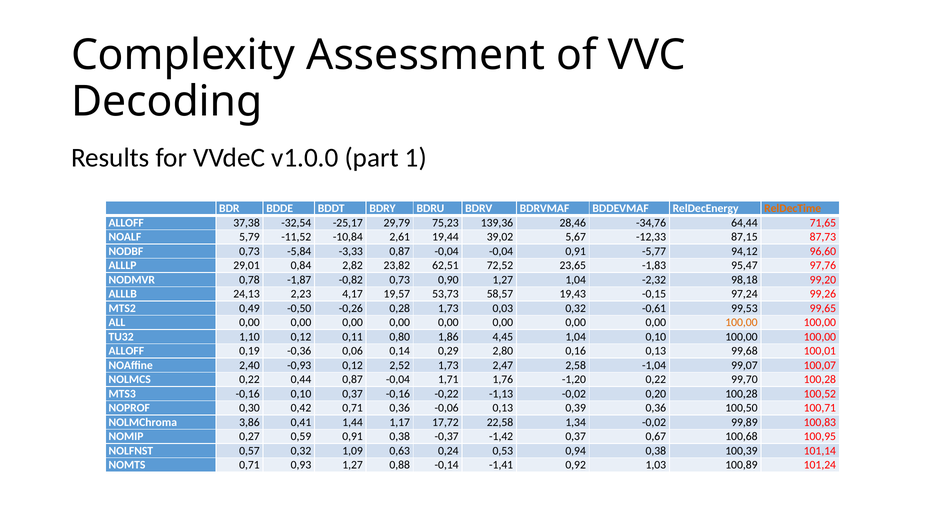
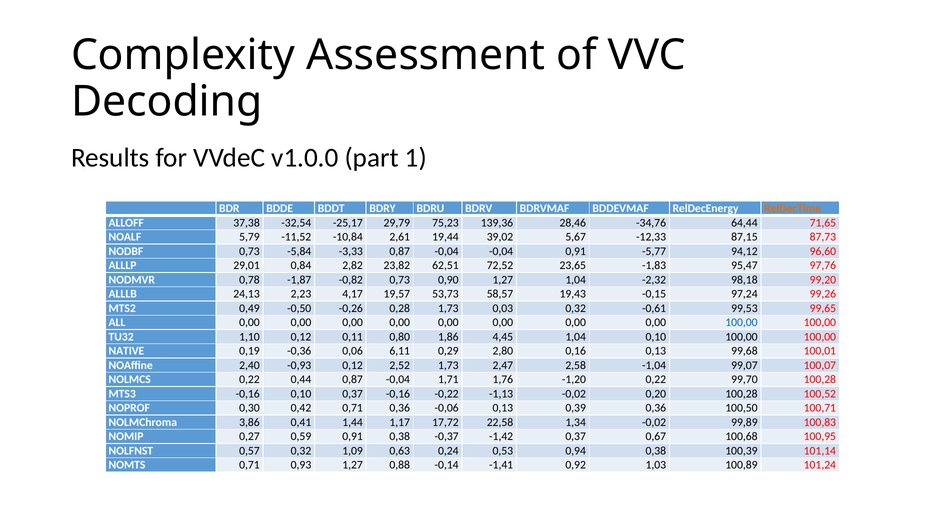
100,00 at (741, 322) colour: orange -> blue
ALLOFF at (126, 350): ALLOFF -> NATIVE
0,14: 0,14 -> 6,11
